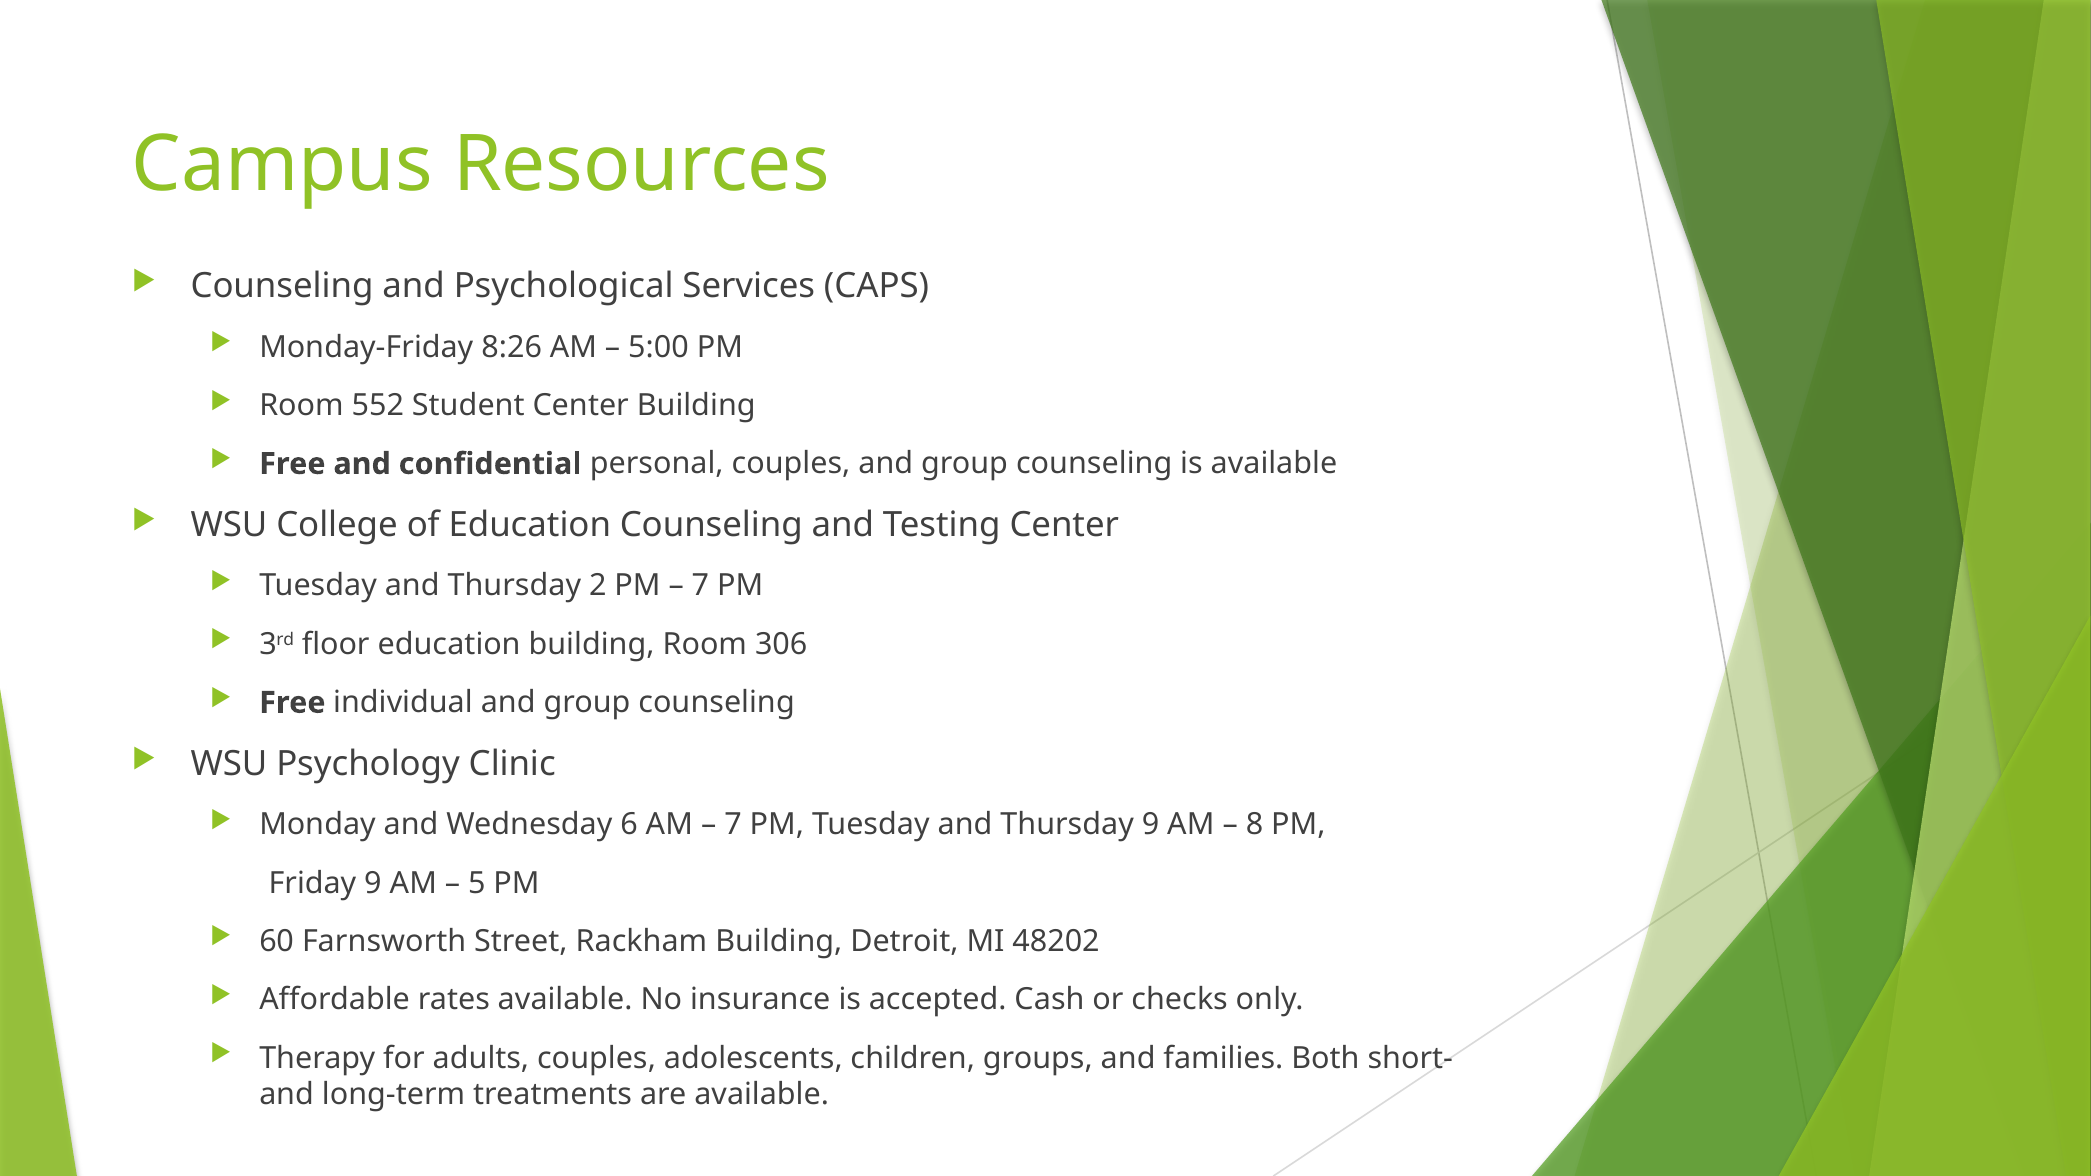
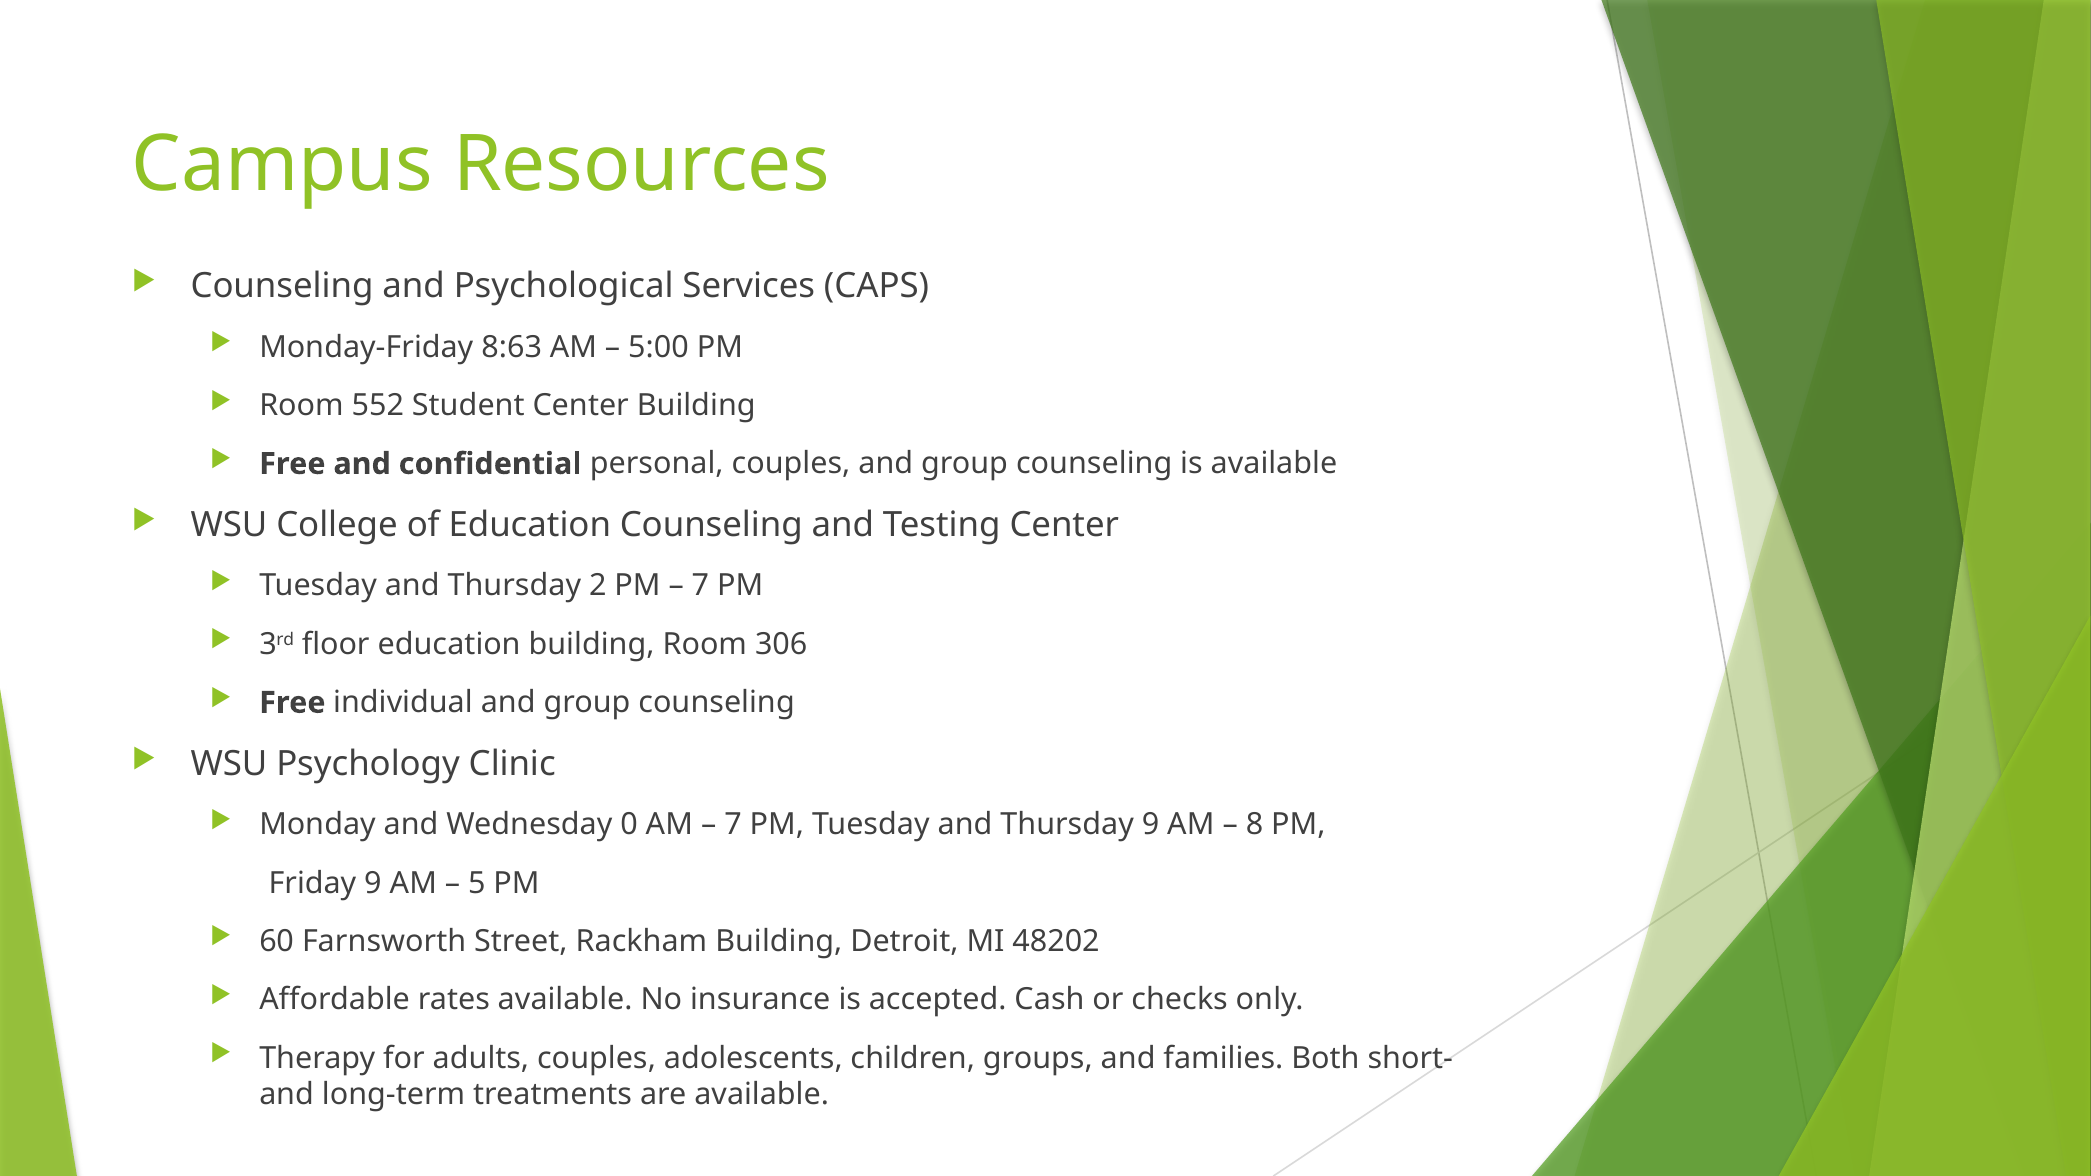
8:26: 8:26 -> 8:63
6: 6 -> 0
